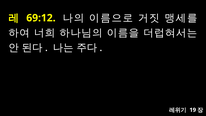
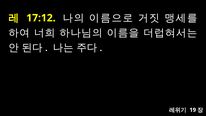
69:12: 69:12 -> 17:12
